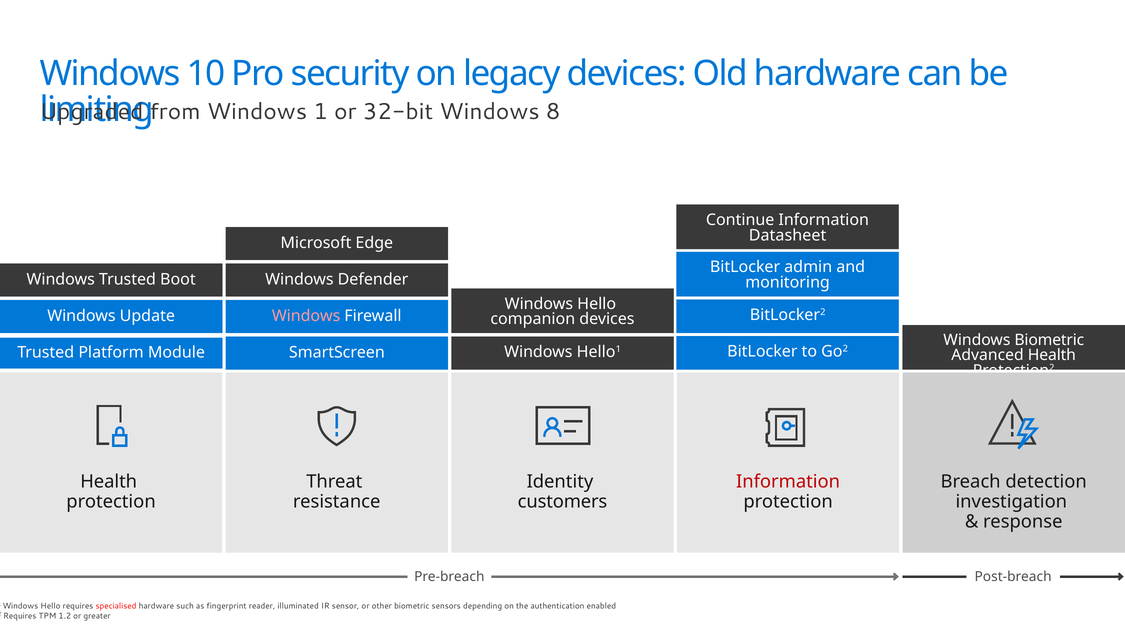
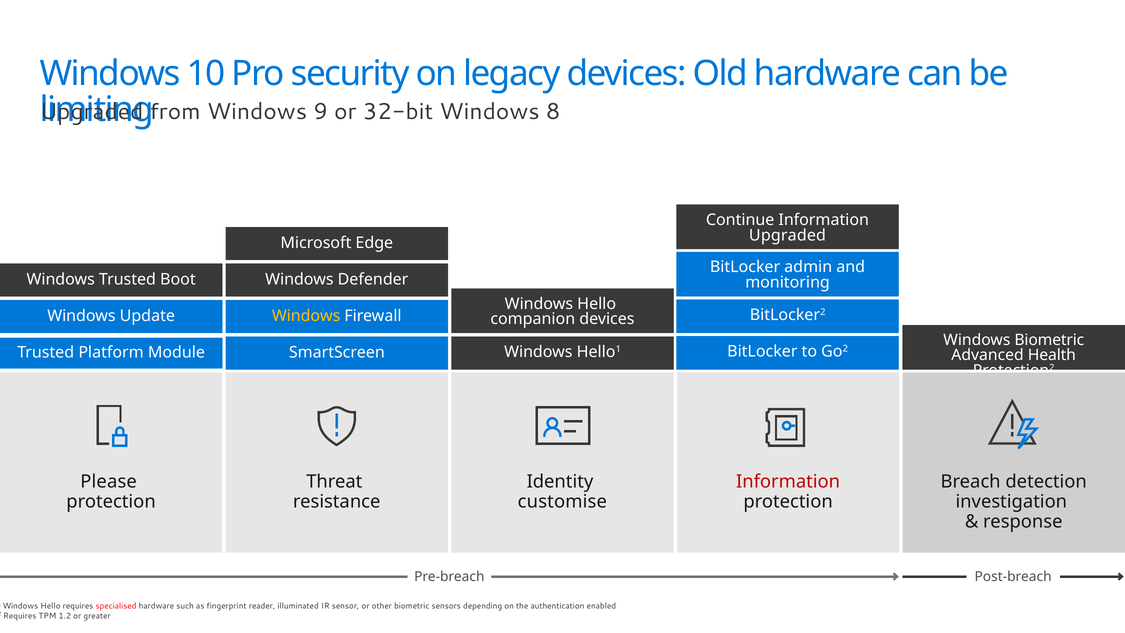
Windows 1: 1 -> 9
Datasheet at (788, 235): Datasheet -> Upgraded
Windows at (306, 316) colour: pink -> yellow
Health at (109, 482): Health -> Please
customers: customers -> customise
